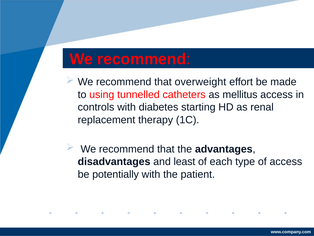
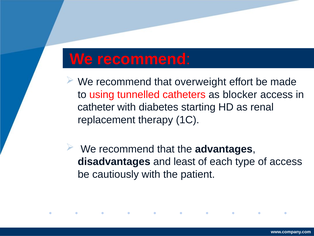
mellitus: mellitus -> blocker
controls: controls -> catheter
potentially: potentially -> cautiously
